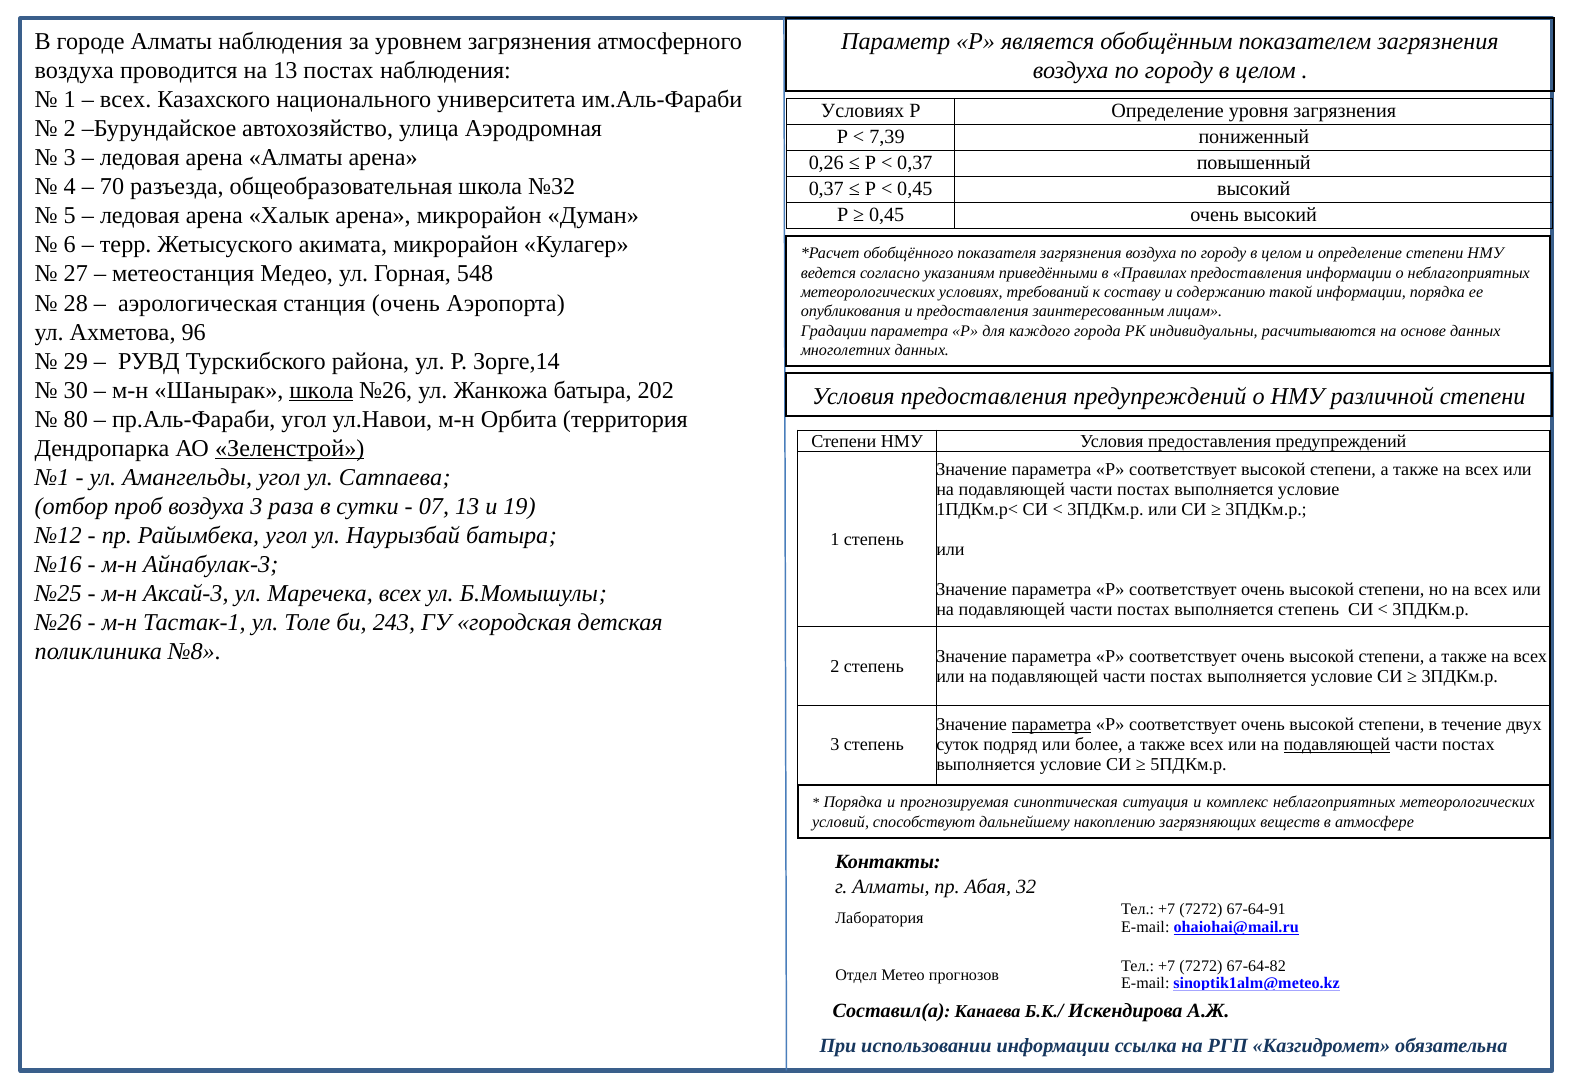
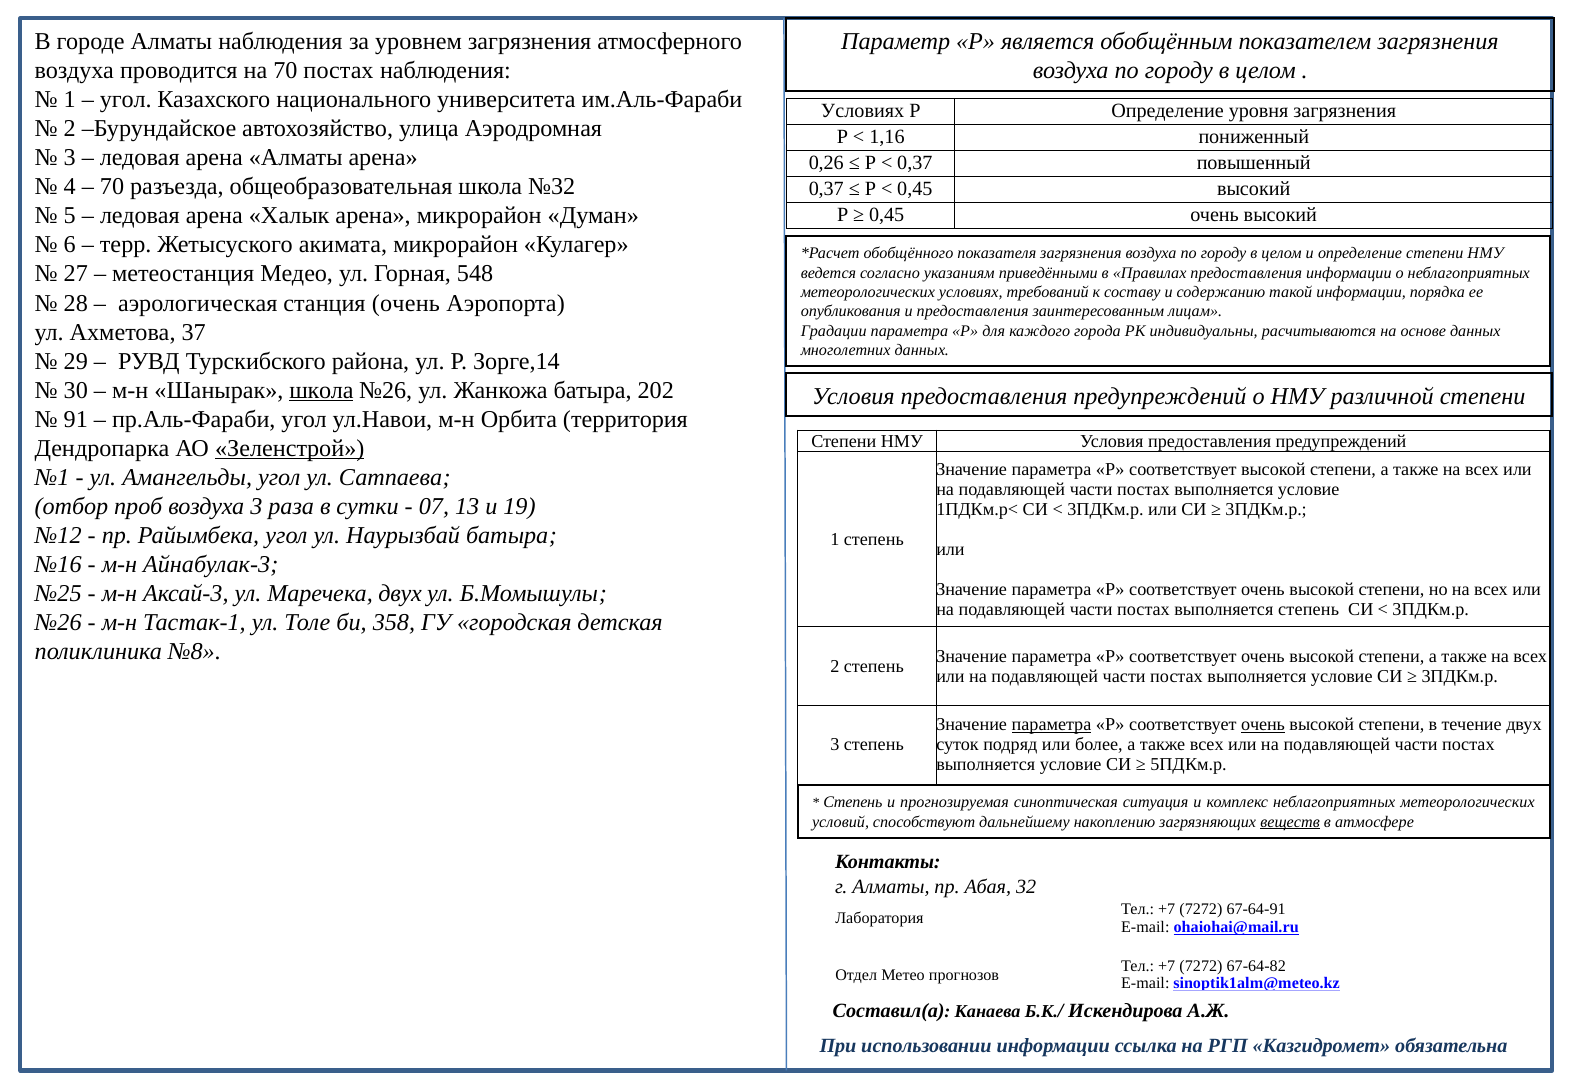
на 13: 13 -> 70
всех at (126, 100): всех -> угол
7,39: 7,39 -> 1,16
96: 96 -> 37
80: 80 -> 91
Маречека всех: всех -> двух
243: 243 -> 358
очень at (1263, 725) underline: none -> present
подавляющей at (1337, 745) underline: present -> none
Порядка at (853, 803): Порядка -> Степень
веществ underline: none -> present
